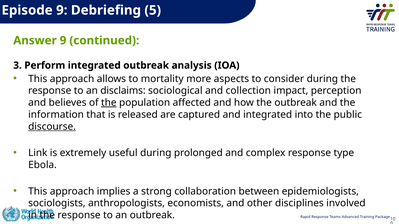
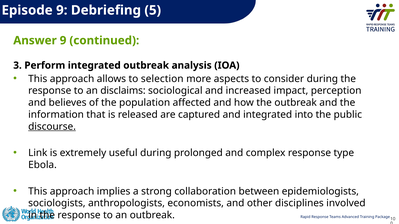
mortality: mortality -> selection
collection: collection -> increased
the at (109, 103) underline: present -> none
